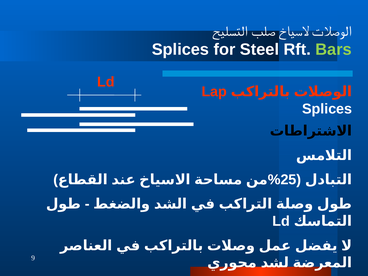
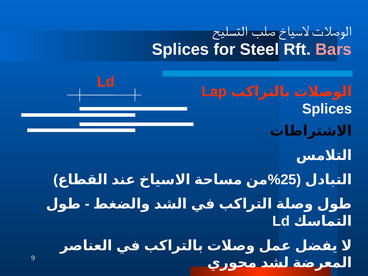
Bars colour: light green -> pink
